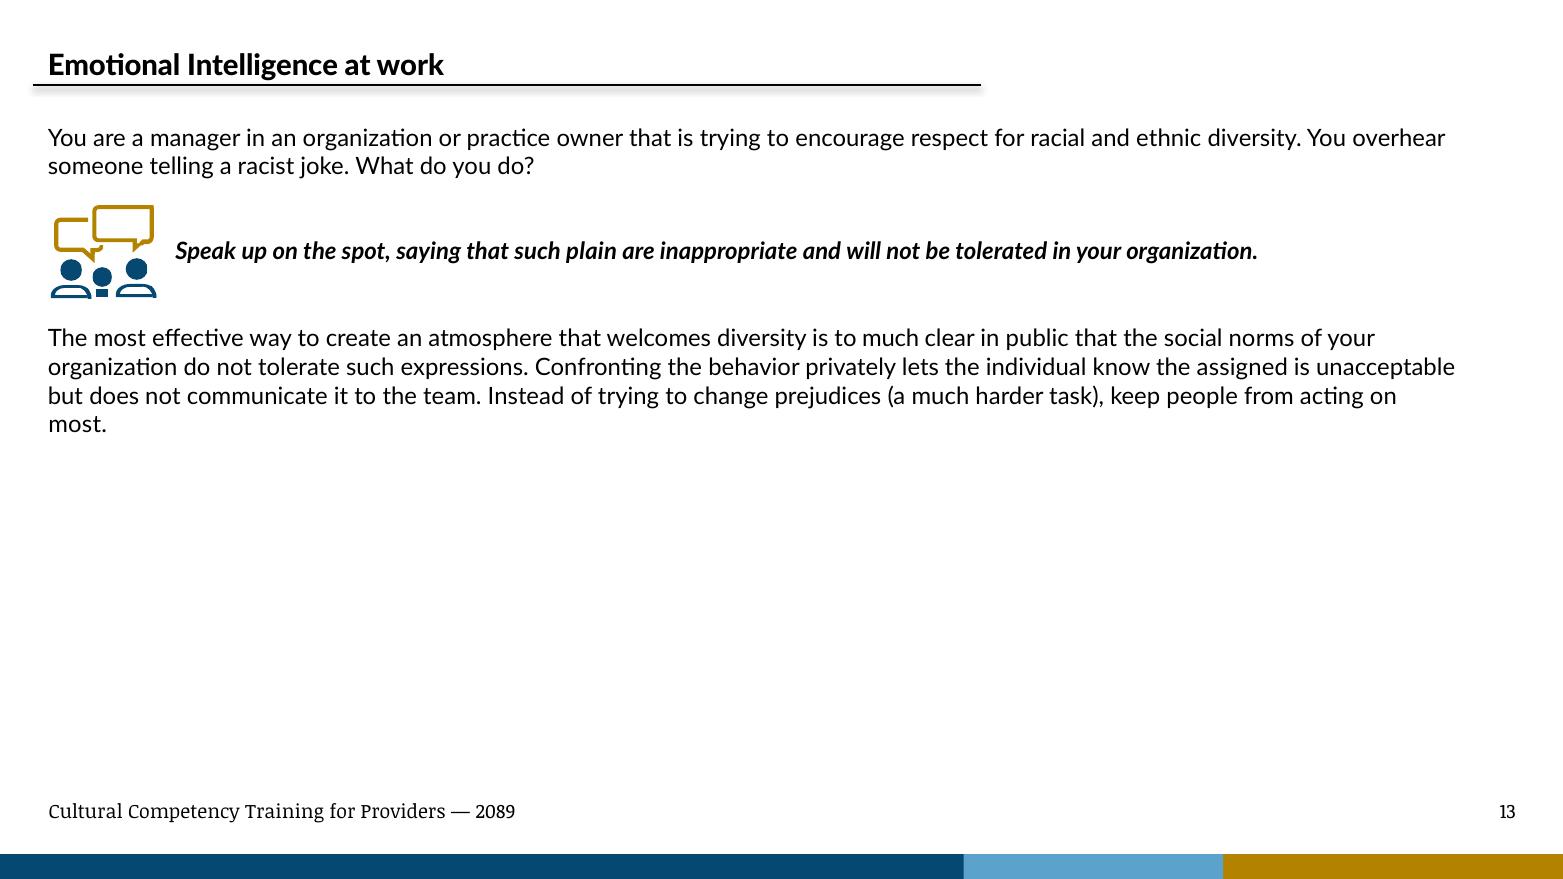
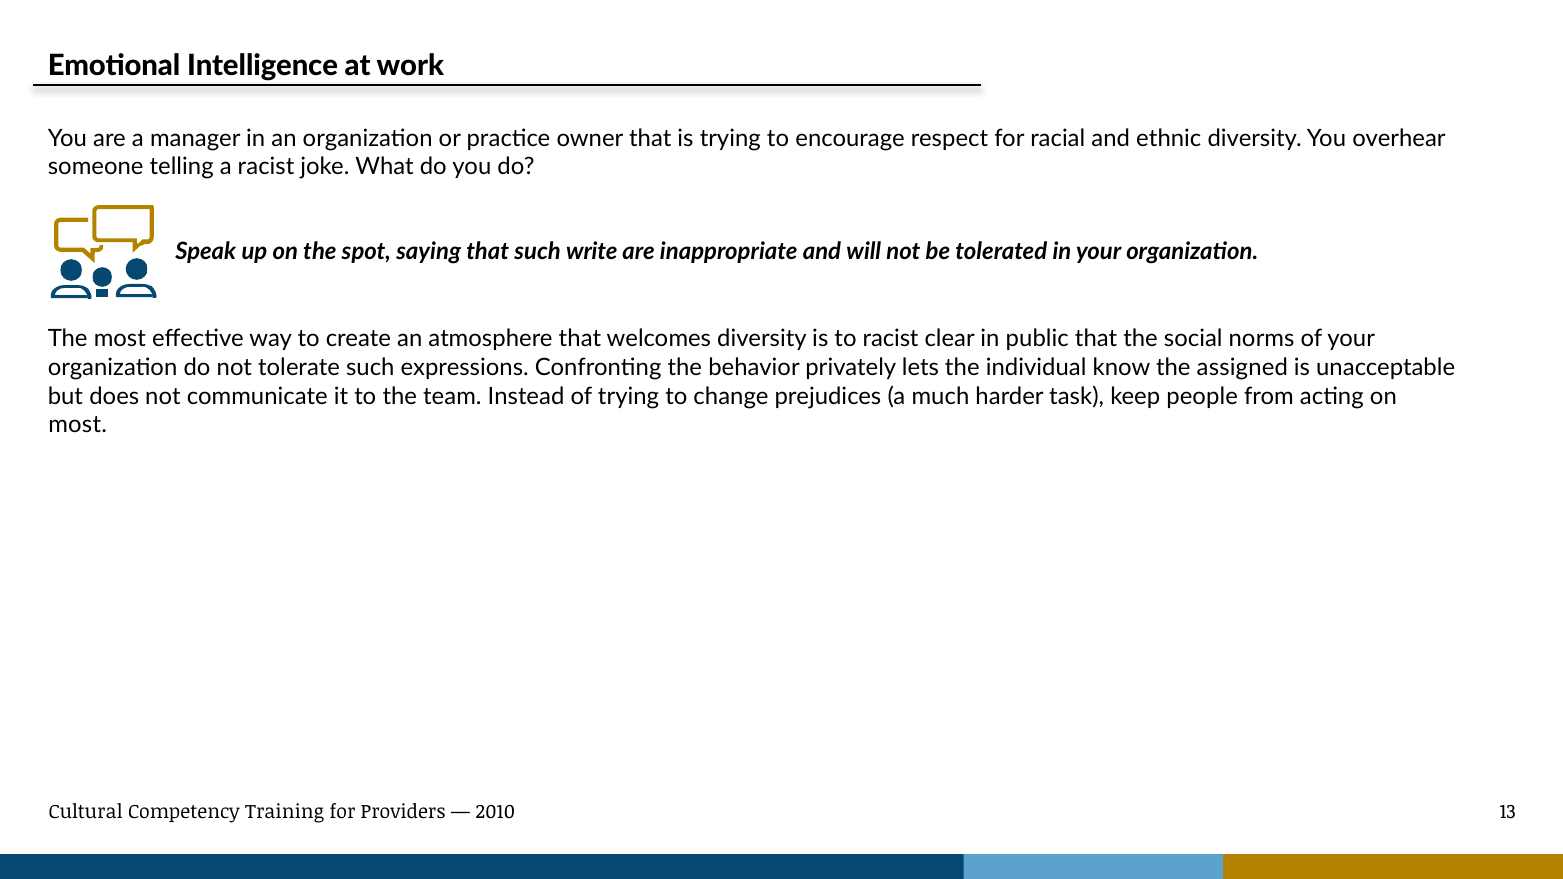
plain: plain -> write
to much: much -> racist
2089: 2089 -> 2010
